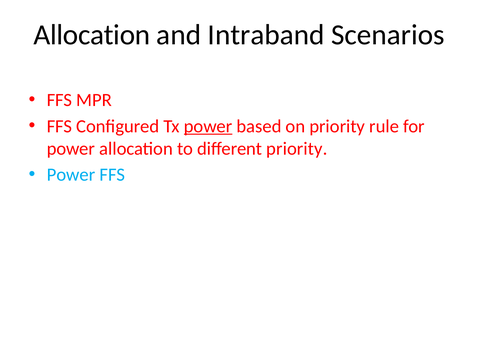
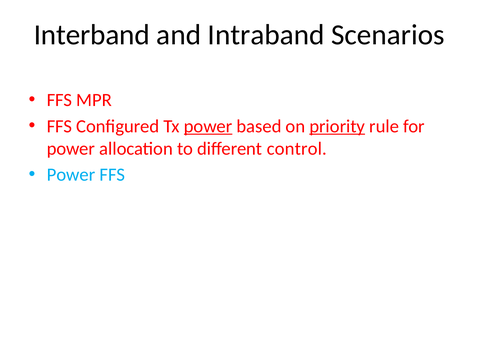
Allocation at (92, 35): Allocation -> Interband
priority at (337, 126) underline: none -> present
different priority: priority -> control
